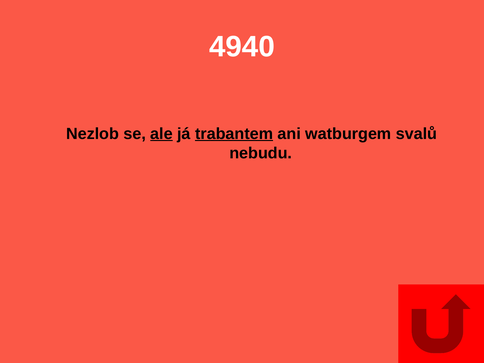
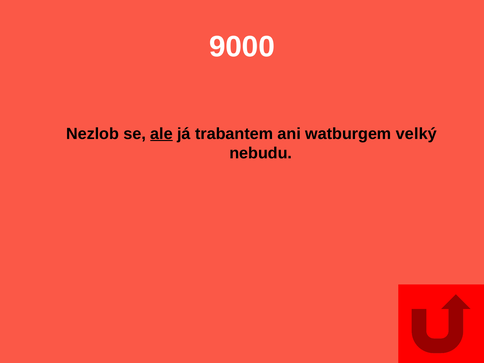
4940: 4940 -> 9000
trabantem underline: present -> none
svalů: svalů -> velký
